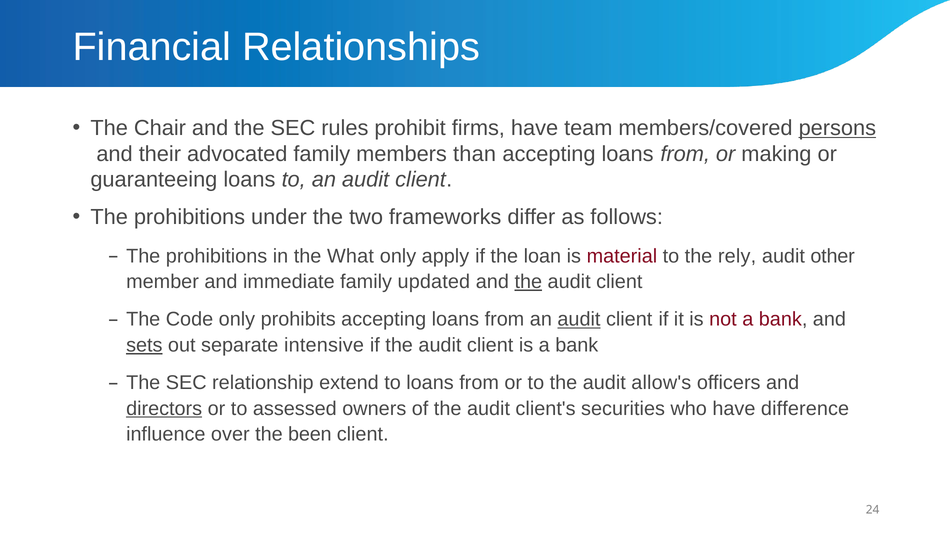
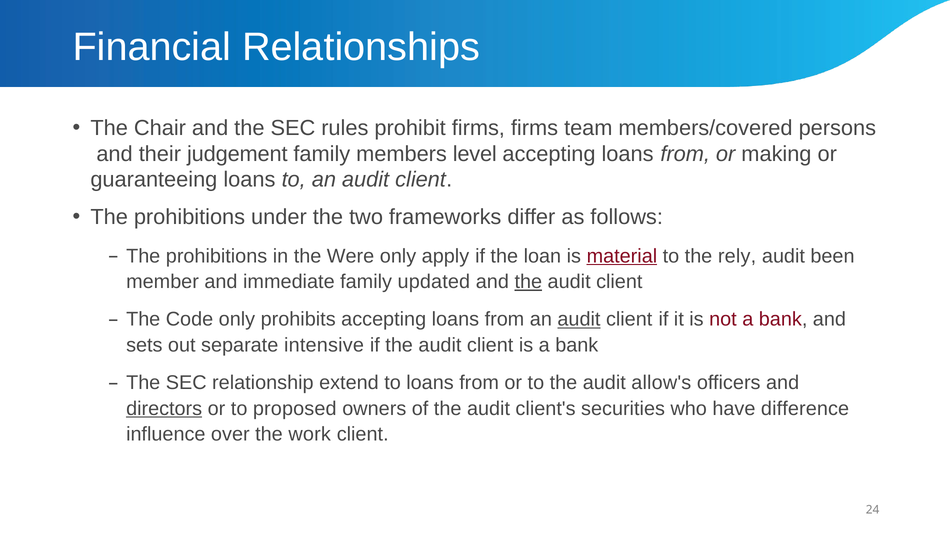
firms have: have -> firms
persons underline: present -> none
advocated: advocated -> judgement
than: than -> level
What: What -> Were
material underline: none -> present
other: other -> been
sets underline: present -> none
assessed: assessed -> proposed
been: been -> work
